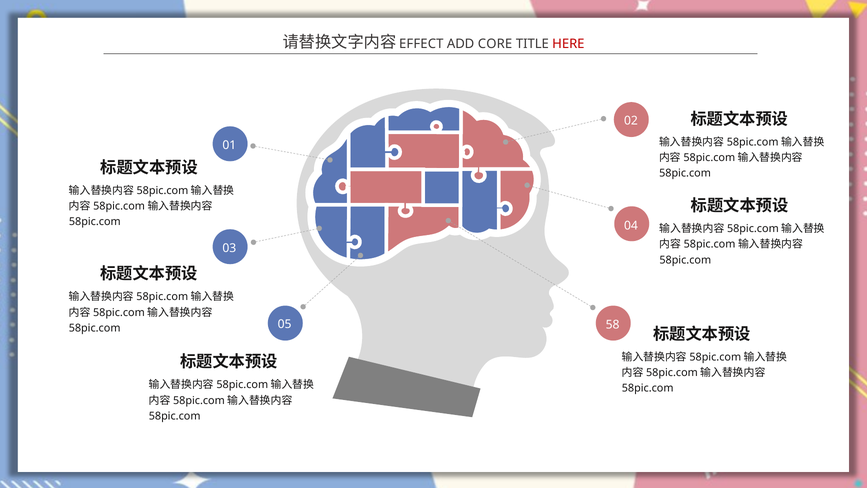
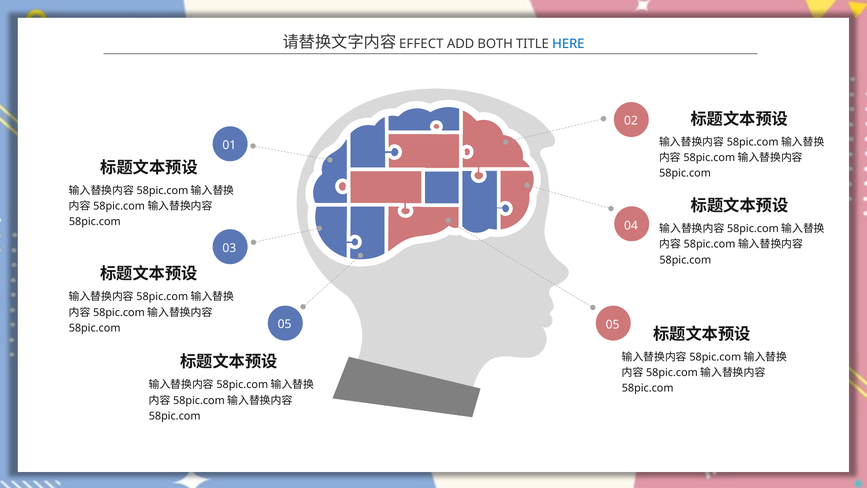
CORE: CORE -> BOTH
HERE colour: red -> blue
05 58: 58 -> 05
